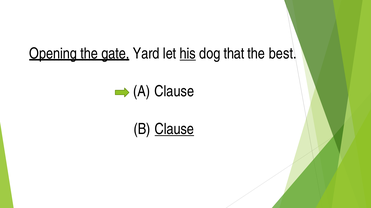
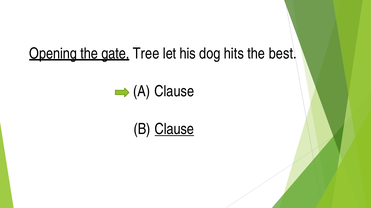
Yard: Yard -> Tree
his underline: present -> none
that: that -> hits
